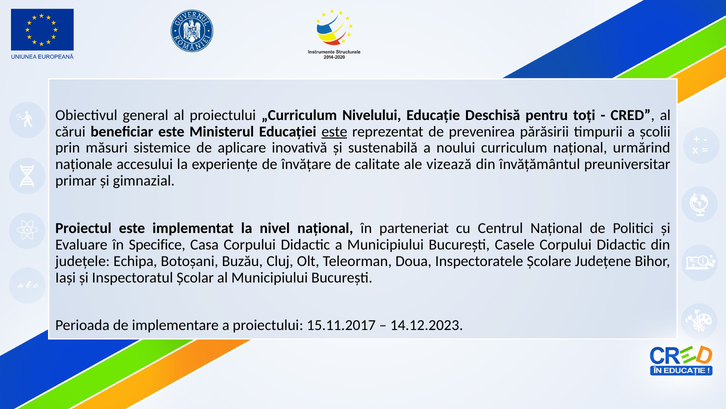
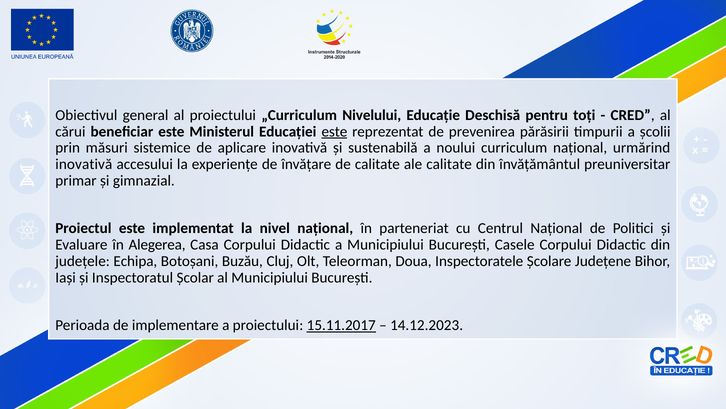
naționale at (84, 164): naționale -> inovativă
ale vizează: vizează -> calitate
Specifice: Specifice -> Alegerea
15.11.2017 underline: none -> present
